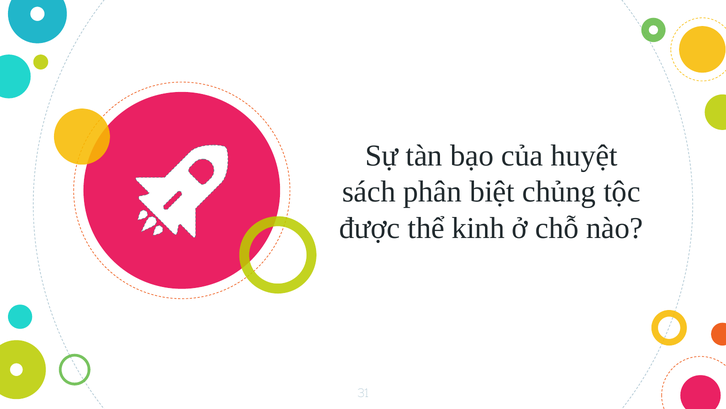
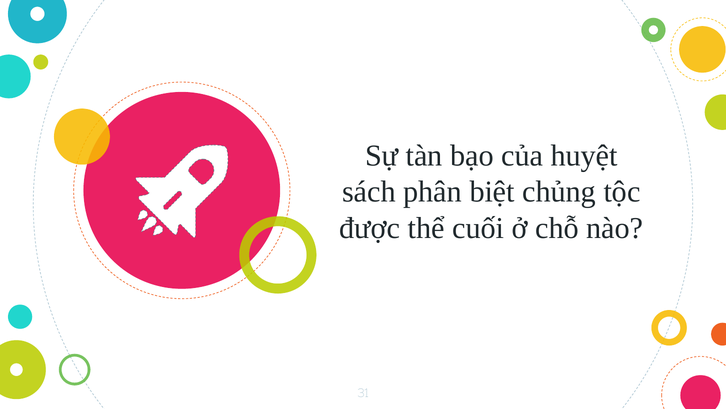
kinh: kinh -> cuối
